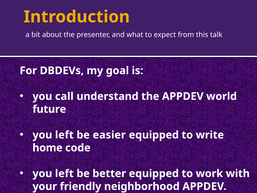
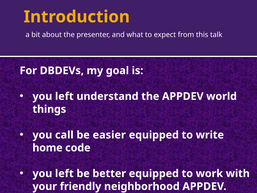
call at (64, 96): call -> left
future: future -> things
left at (64, 135): left -> call
